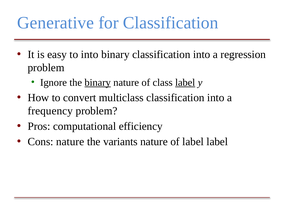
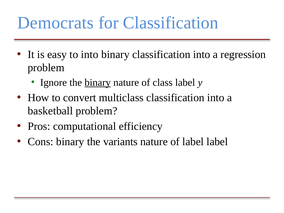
Generative: Generative -> Democrats
label at (185, 83) underline: present -> none
frequency: frequency -> basketball
Cons nature: nature -> binary
